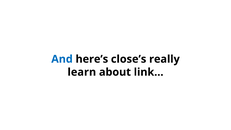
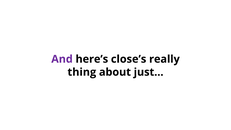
And colour: blue -> purple
learn: learn -> thing
link: link -> just
